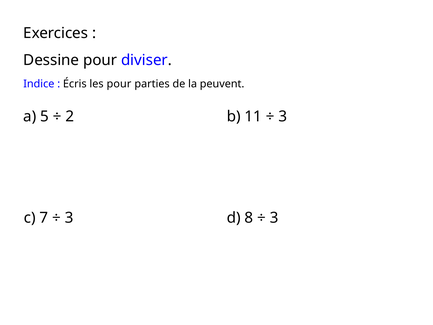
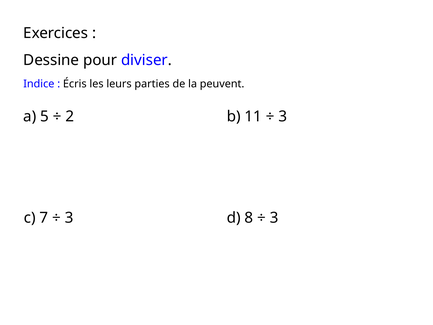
les pour: pour -> leurs
